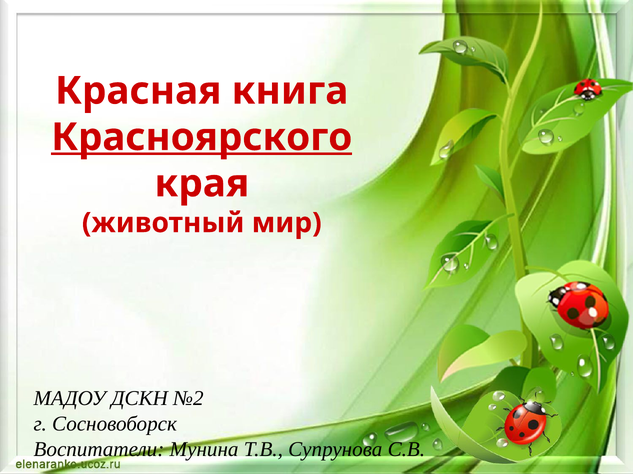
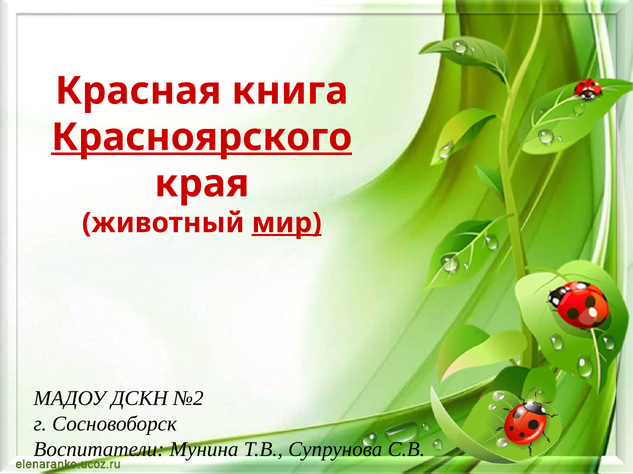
мир underline: none -> present
